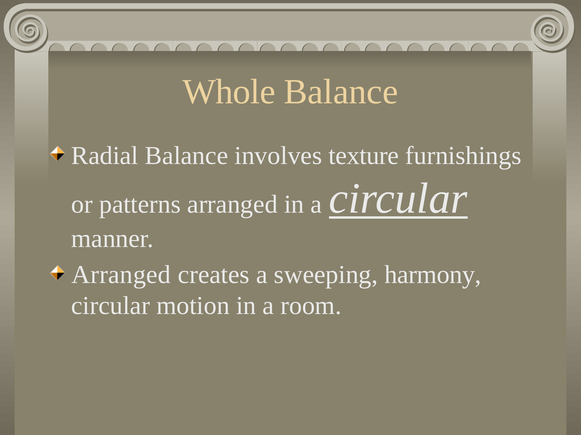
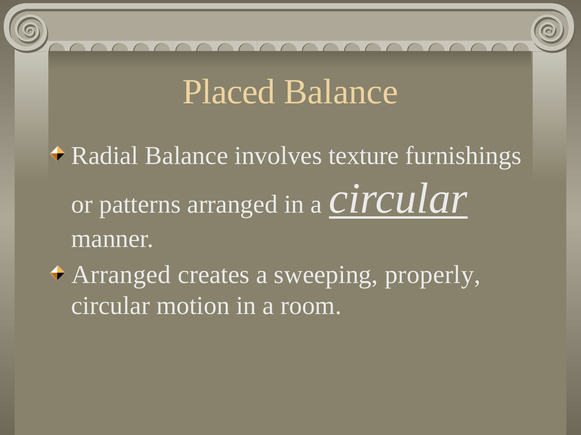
Whole: Whole -> Placed
harmony: harmony -> properly
